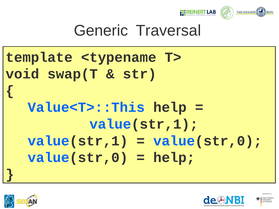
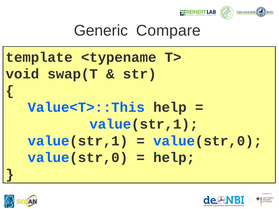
Traversal: Traversal -> Compare
